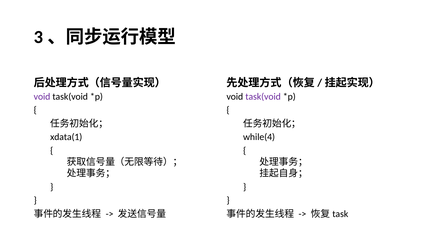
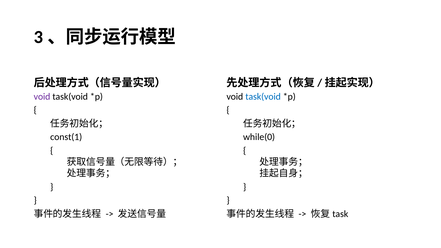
task(void at (263, 97) colour: purple -> blue
xdata(1: xdata(1 -> const(1
while(4: while(4 -> while(0
